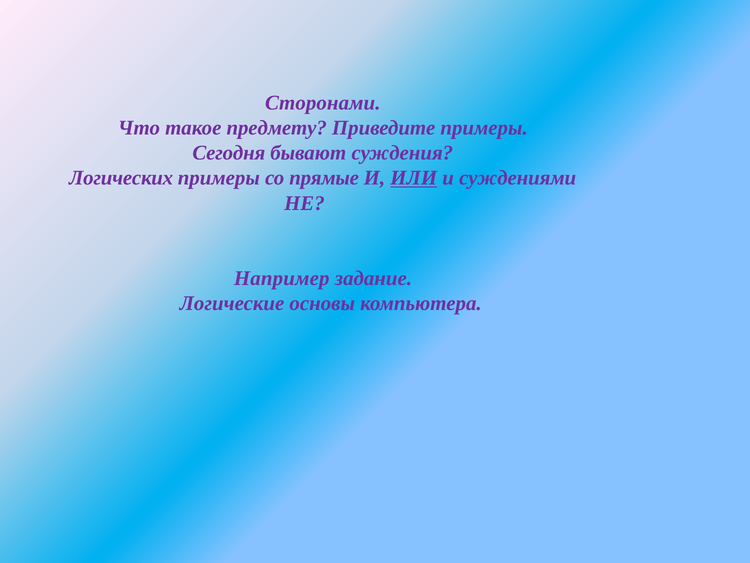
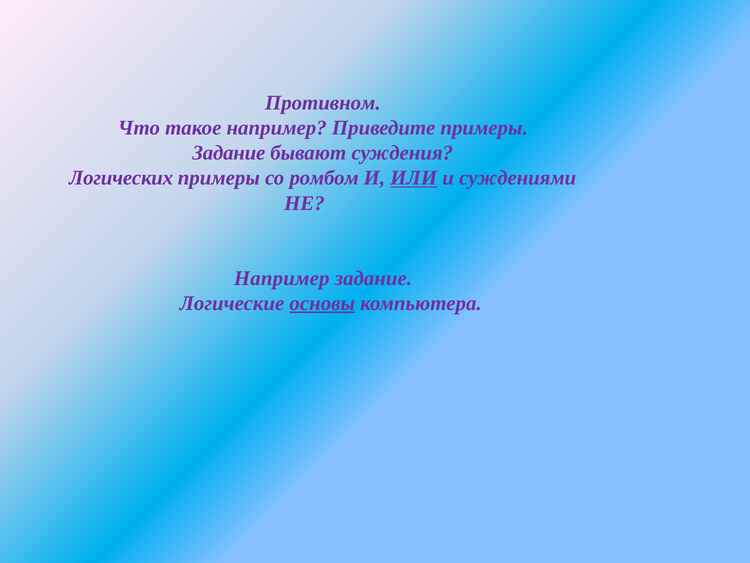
Сторонами: Сторонами -> Противном
такое предмету: предмету -> например
Сегодня at (229, 153): Сегодня -> Задание
прямые: прямые -> ромбом
основы underline: none -> present
